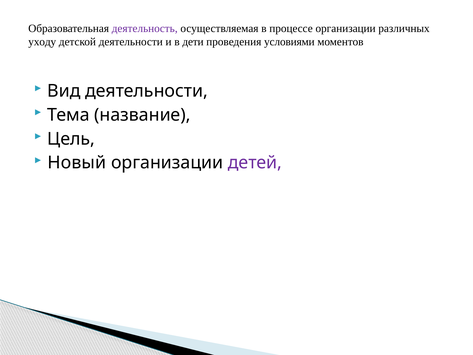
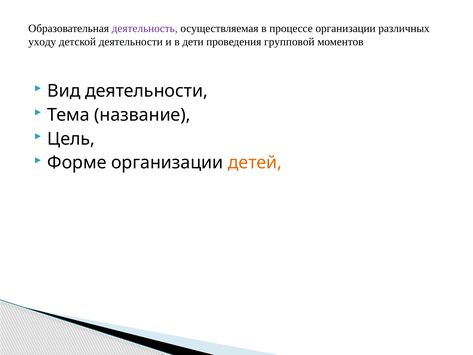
условиями: условиями -> групповой
Новый: Новый -> Форме
детей colour: purple -> orange
